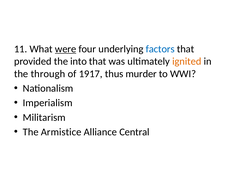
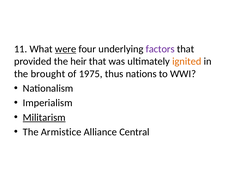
factors colour: blue -> purple
into: into -> heir
through: through -> brought
1917: 1917 -> 1975
murder: murder -> nations
Militarism underline: none -> present
